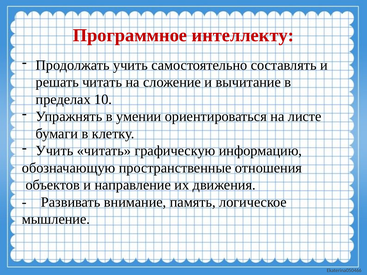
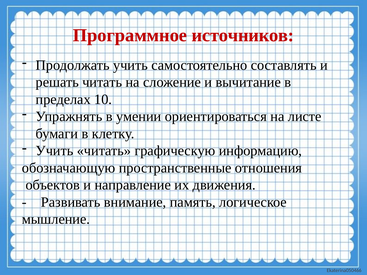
интеллекту: интеллекту -> источников
